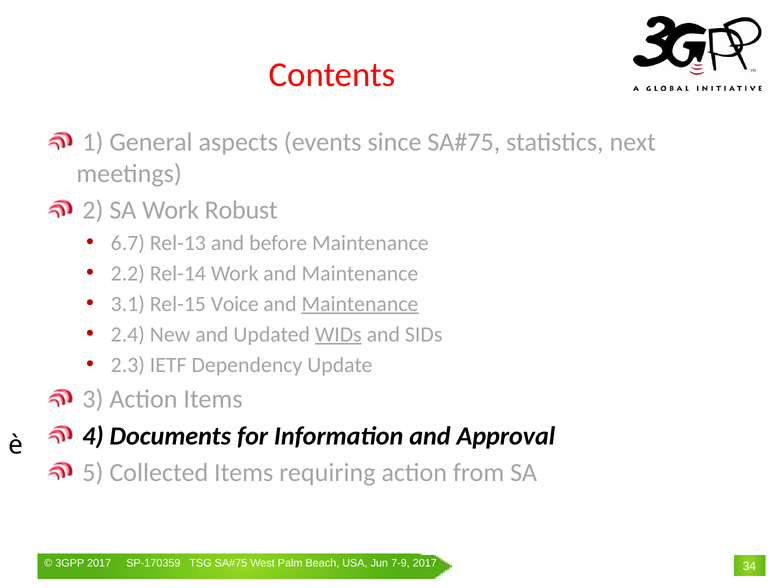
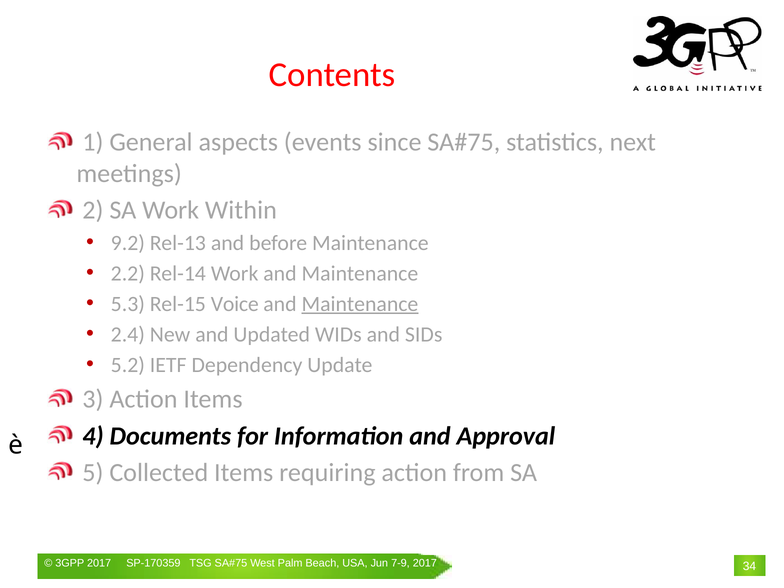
Robust: Robust -> Within
6.7: 6.7 -> 9.2
3.1: 3.1 -> 5.3
WIDs underline: present -> none
2.3: 2.3 -> 5.2
